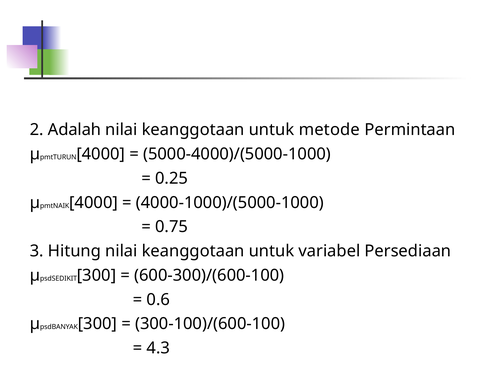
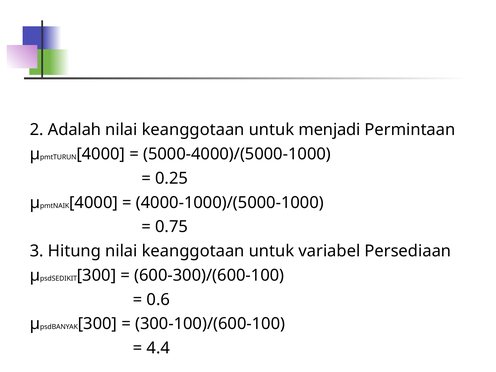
metode: metode -> menjadi
4.3: 4.3 -> 4.4
